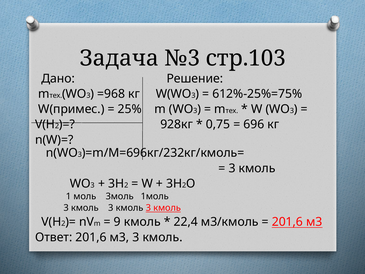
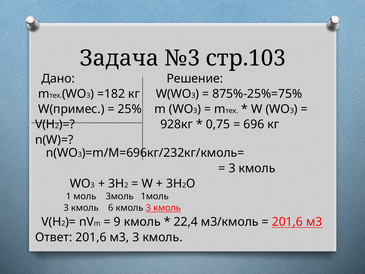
=968: =968 -> =182
612%-25%=75%: 612%-25%=75% -> 875%-25%=75%
3 at (111, 208): 3 -> 6
